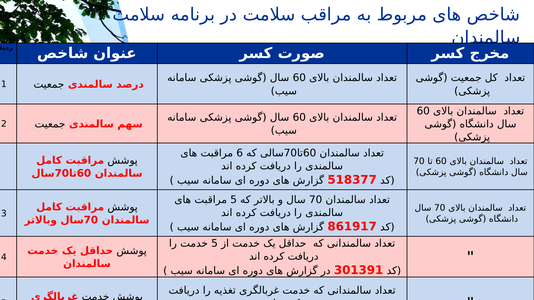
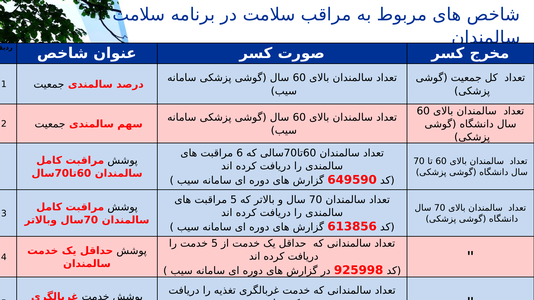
518377: 518377 -> 649590
861917: 861917 -> 613856
301391: 301391 -> 925998
